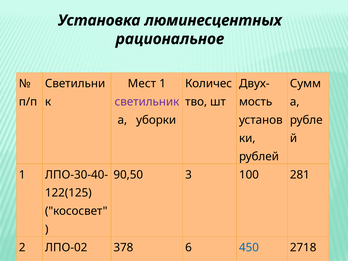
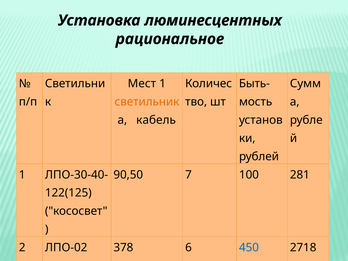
Двух-: Двух- -> Быть-
светильник colour: purple -> orange
уборки: уборки -> кабель
3: 3 -> 7
